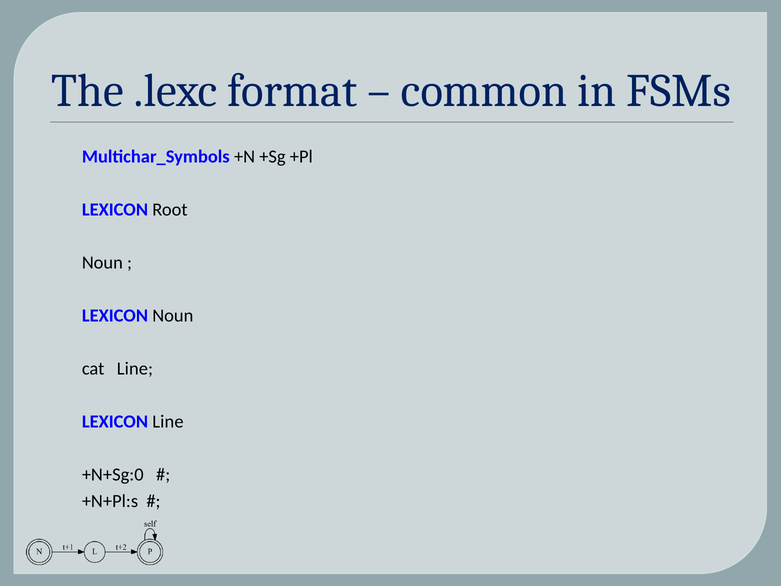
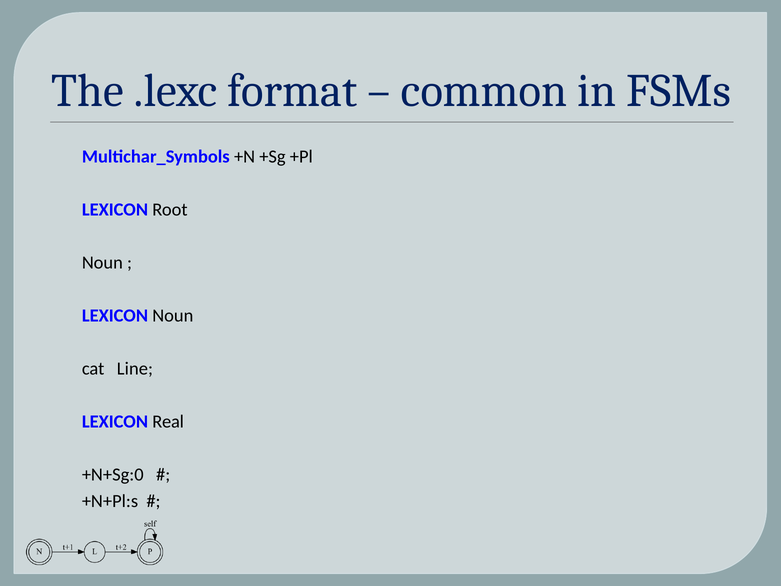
LEXICON Line: Line -> Real
